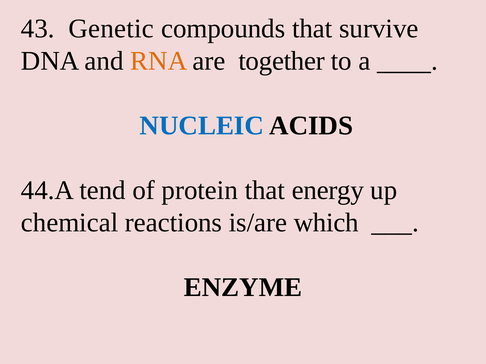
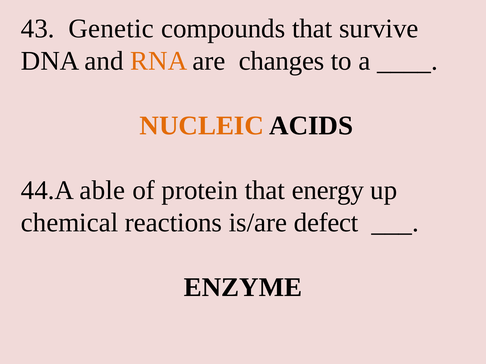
together: together -> changes
NUCLEIC colour: blue -> orange
tend: tend -> able
which: which -> defect
